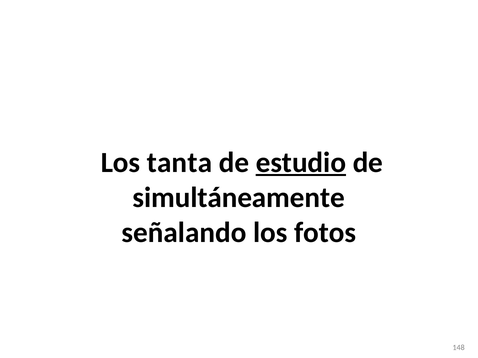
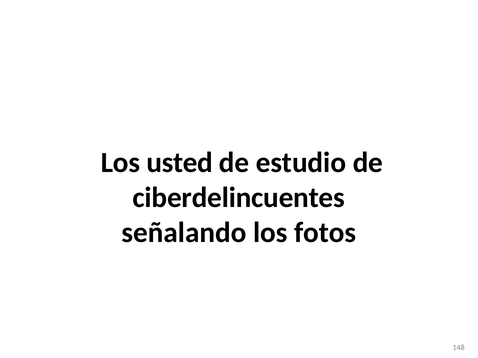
tanta: tanta -> usted
estudio underline: present -> none
simultáneamente: simultáneamente -> ciberdelincuentes
